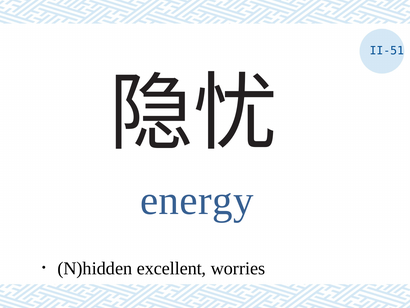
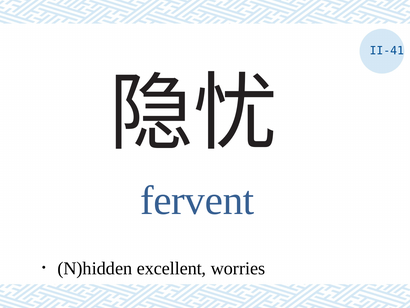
II-51: II-51 -> II-41
energy: energy -> fervent
